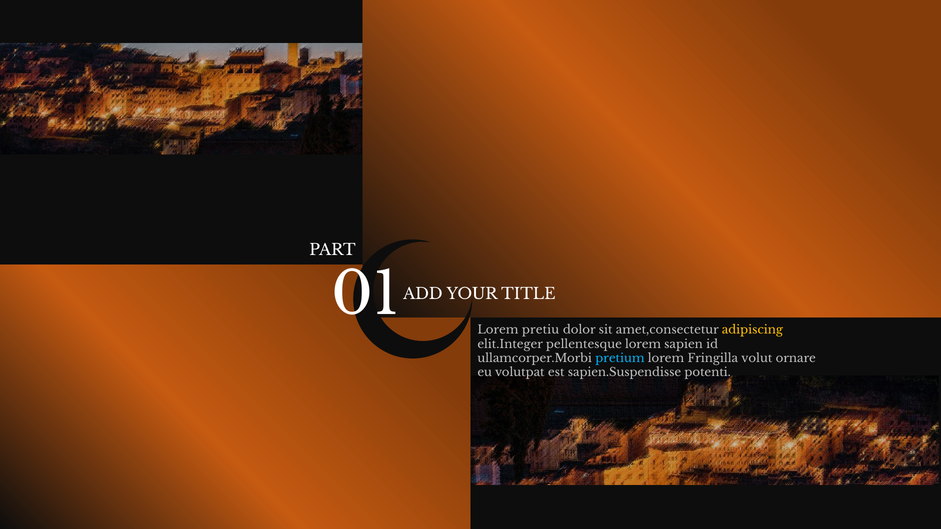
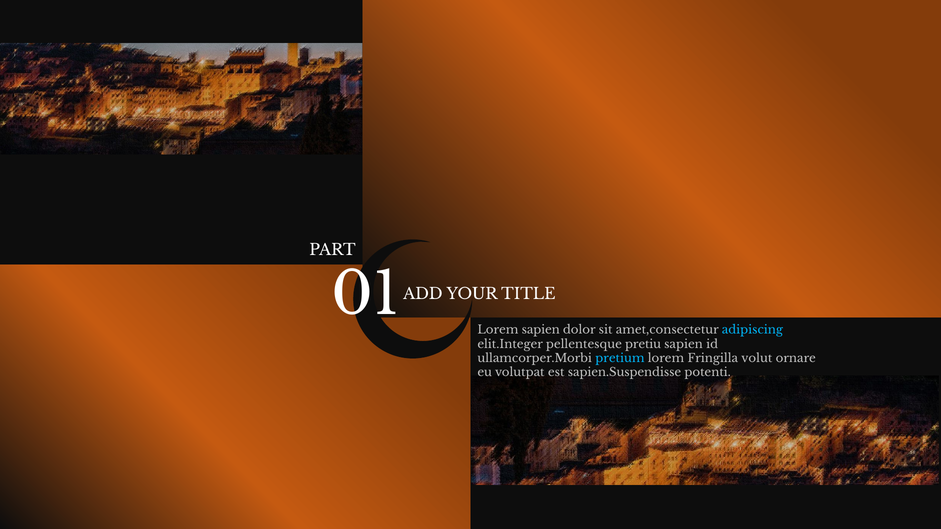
Lorem pretiu: pretiu -> sapien
adipiscing colour: yellow -> light blue
pellentesque lorem: lorem -> pretiu
